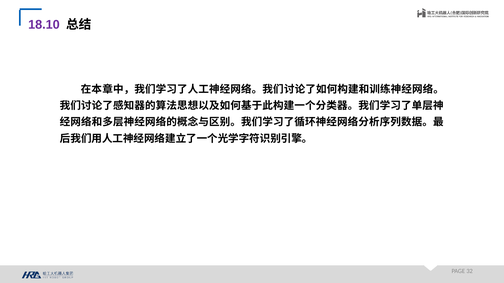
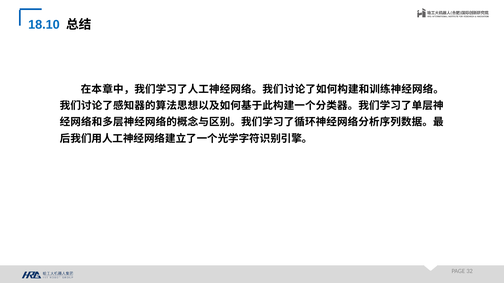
18.10 colour: purple -> blue
